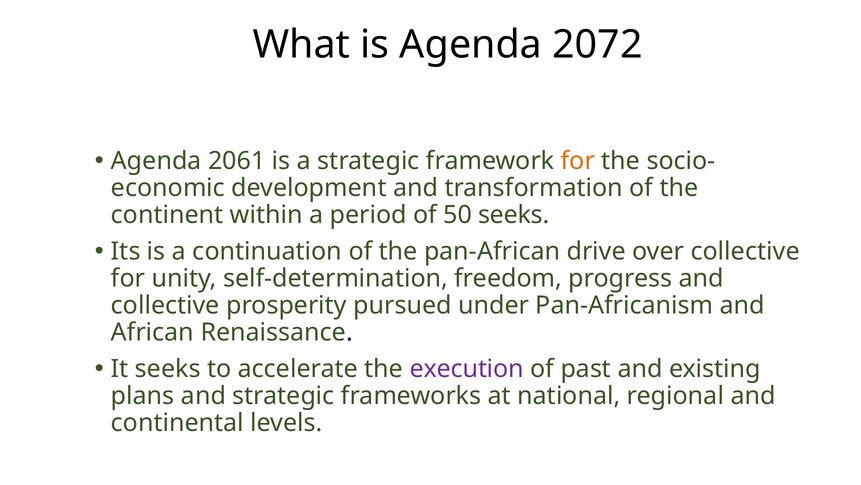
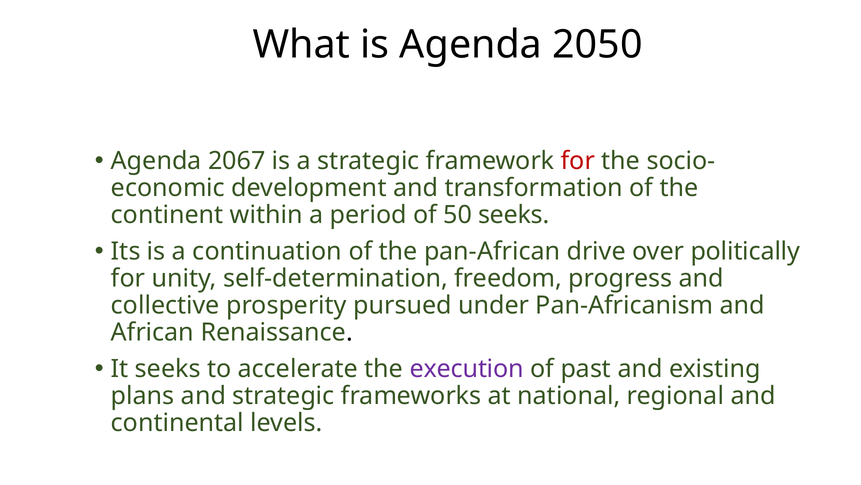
2072: 2072 -> 2050
2061: 2061 -> 2067
for at (578, 161) colour: orange -> red
over collective: collective -> politically
